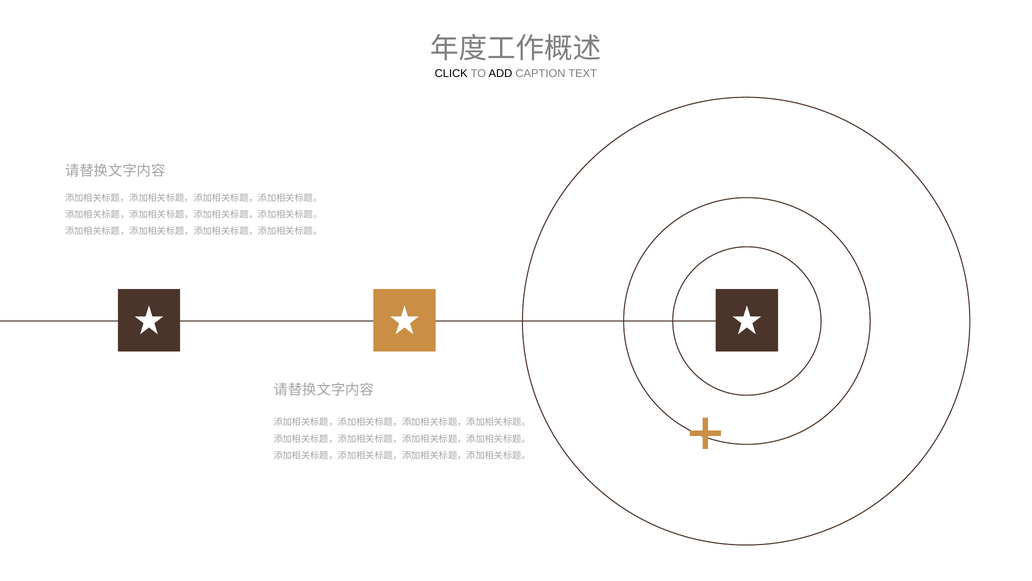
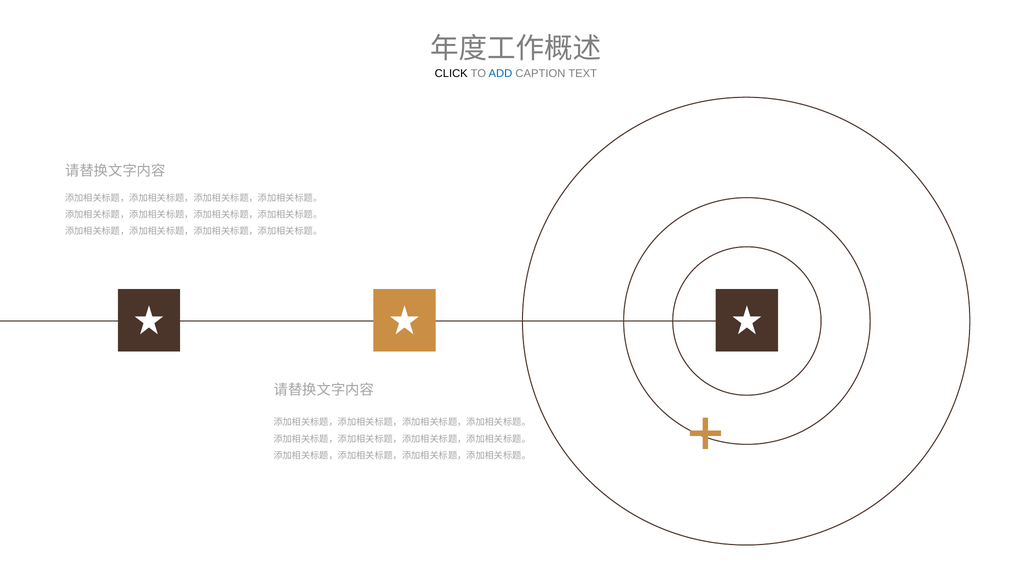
ADD colour: black -> blue
